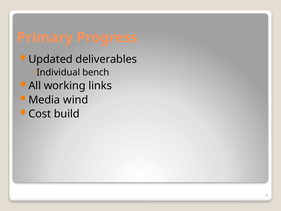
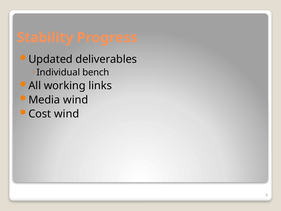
Primary: Primary -> Stability
Cost build: build -> wind
